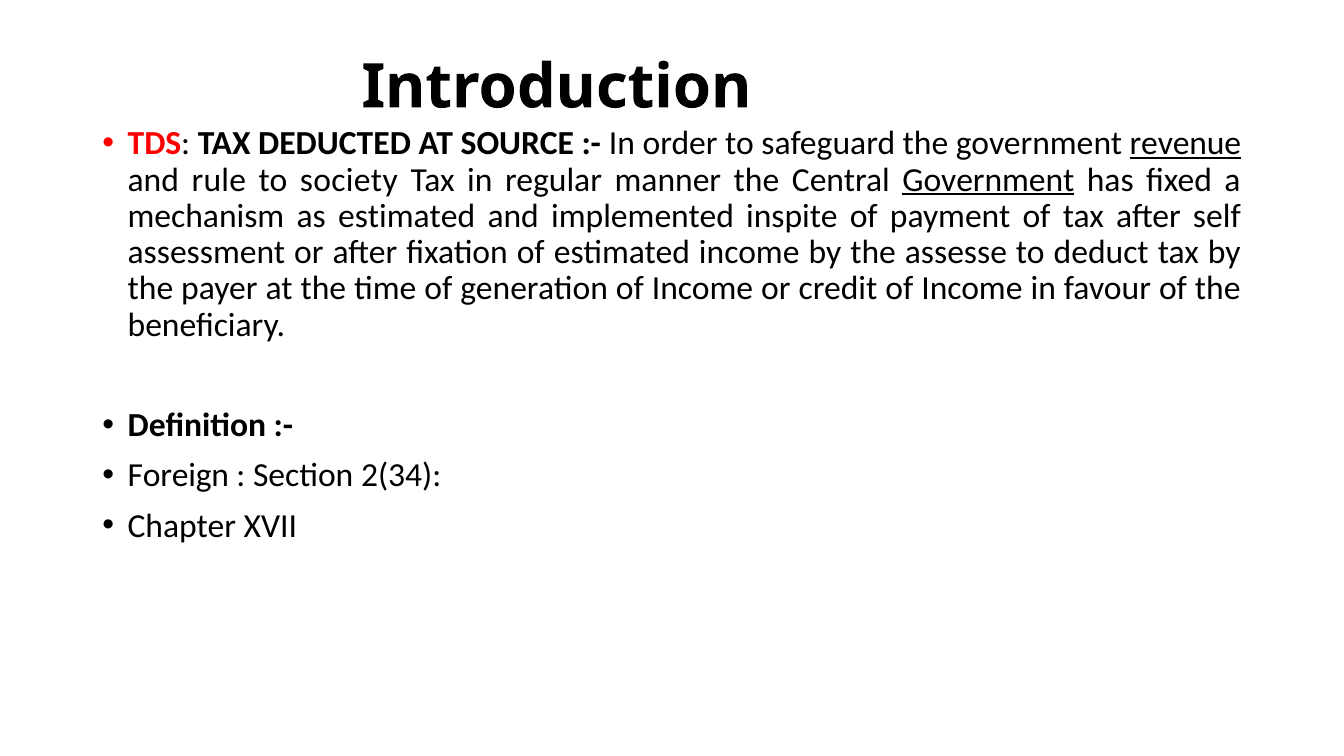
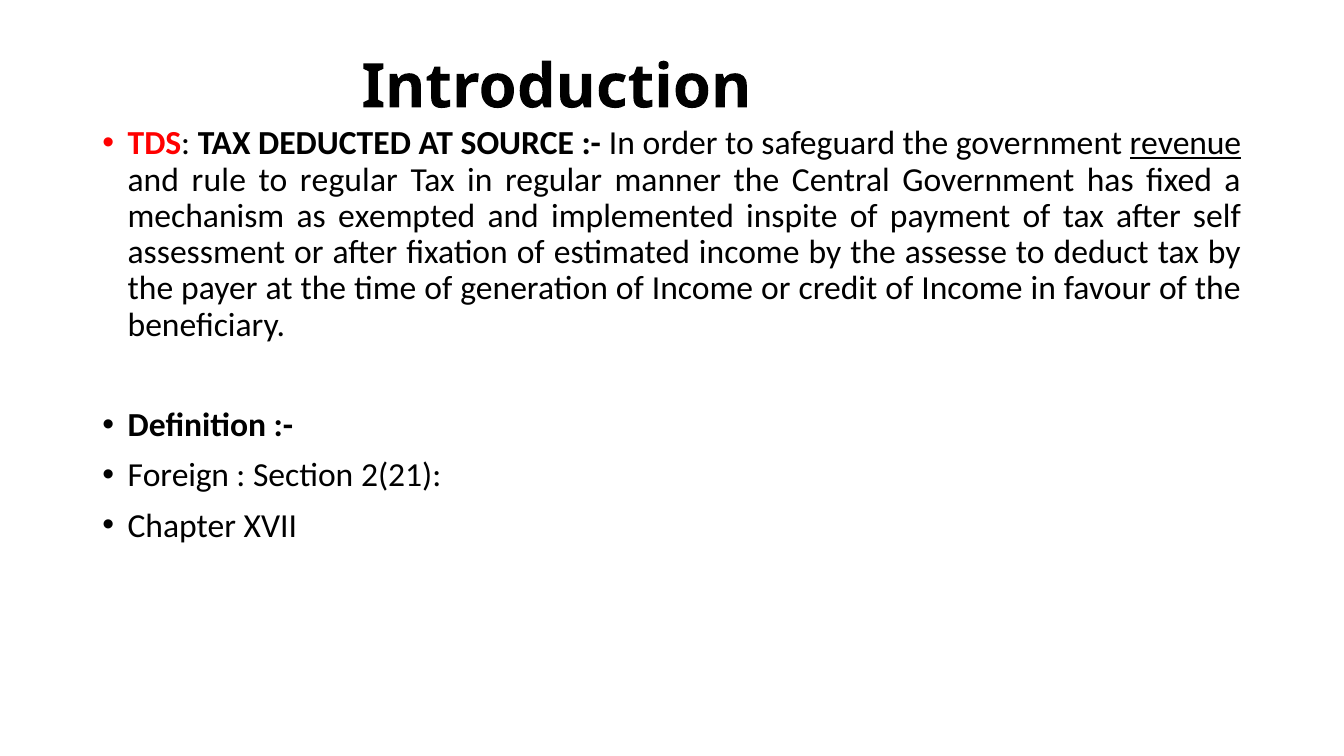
to society: society -> regular
Government at (988, 180) underline: present -> none
as estimated: estimated -> exempted
2(34: 2(34 -> 2(21
